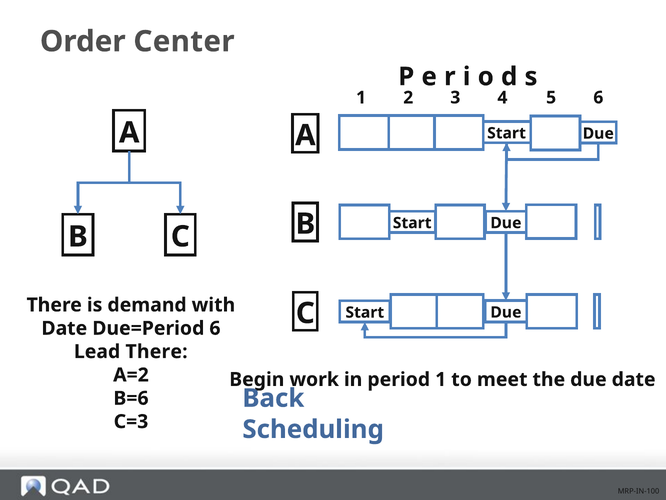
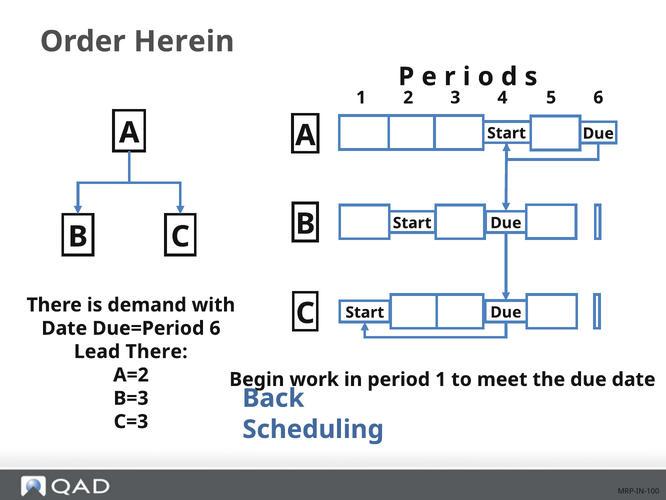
Center: Center -> Herein
B=6: B=6 -> B=3
